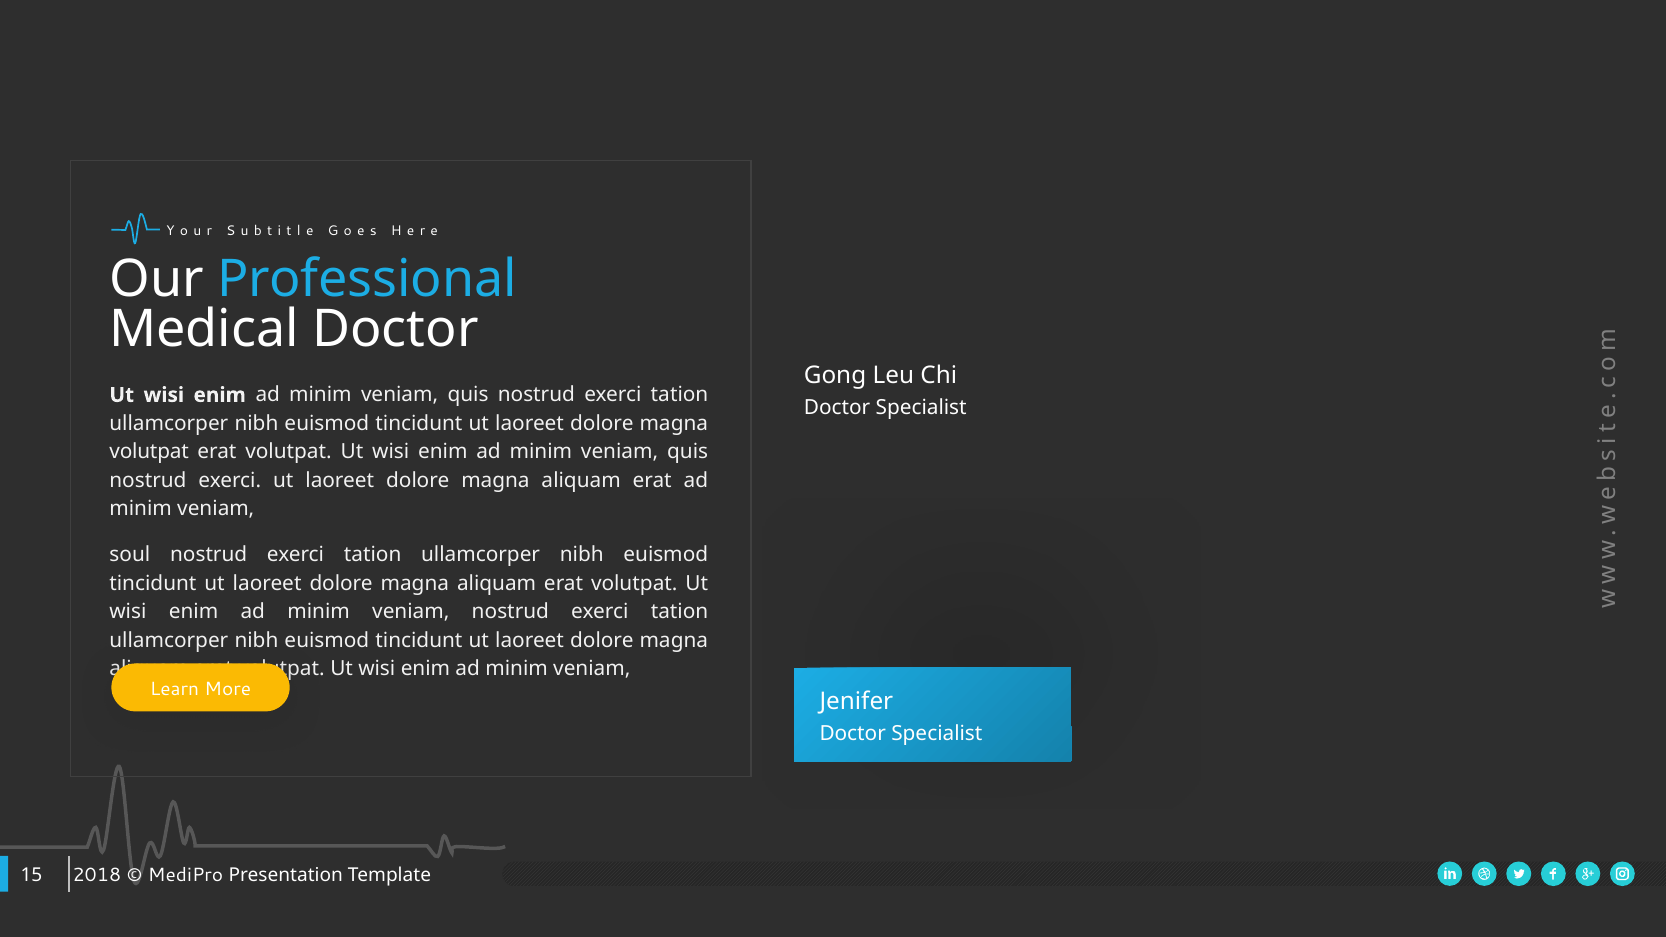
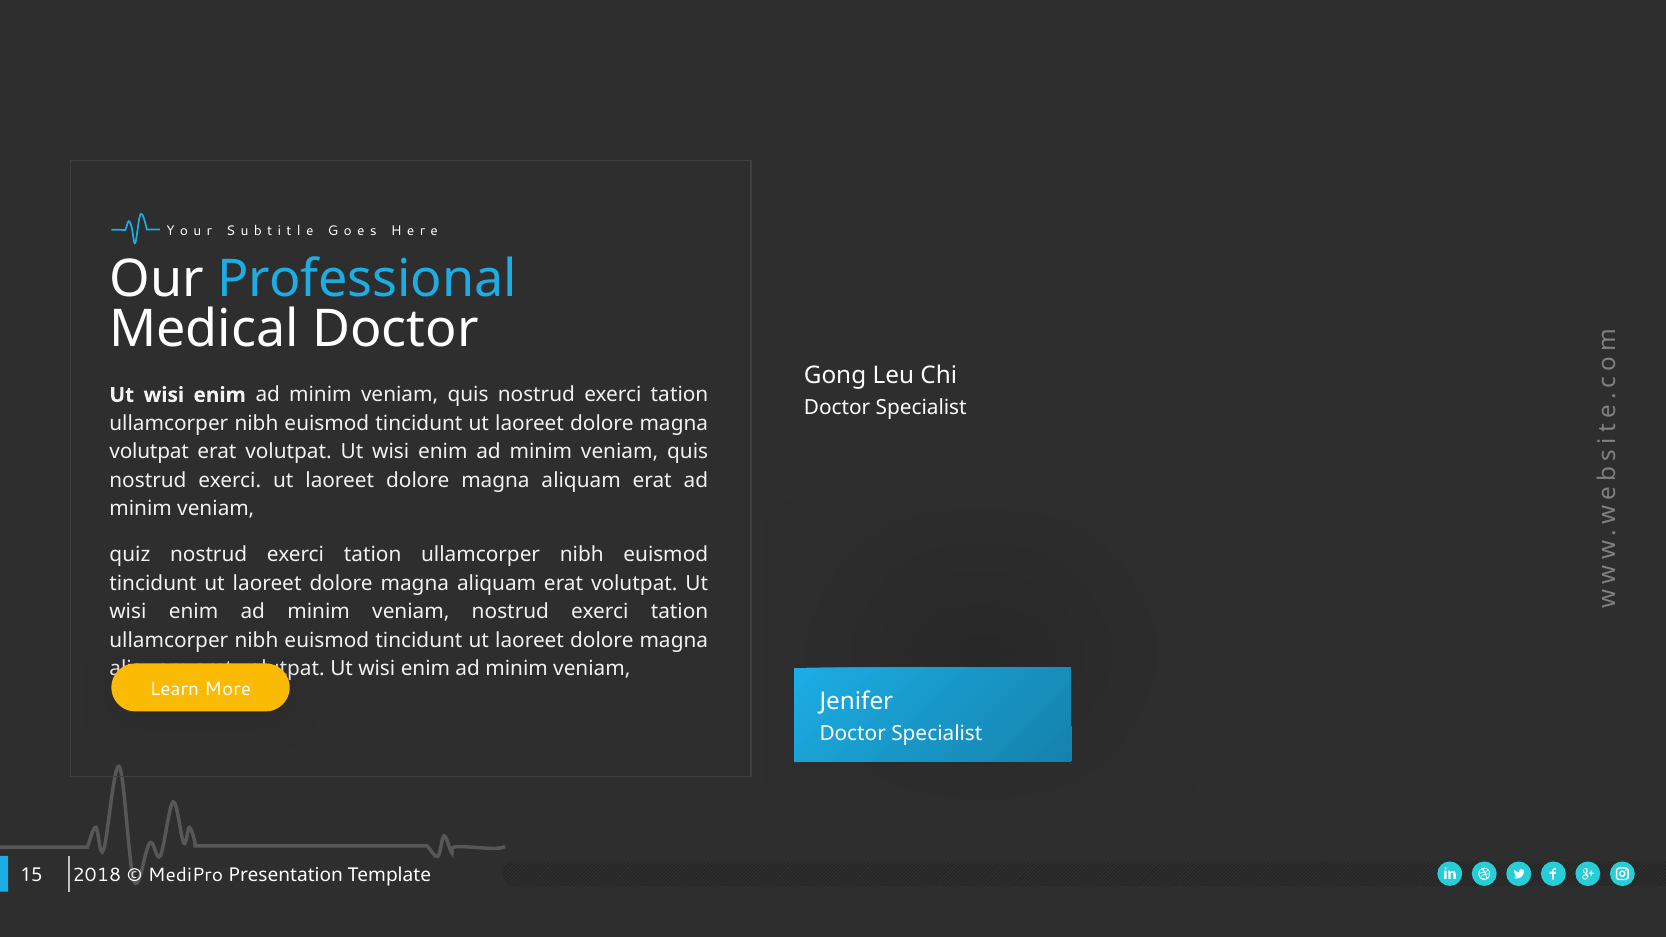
soul: soul -> quiz
